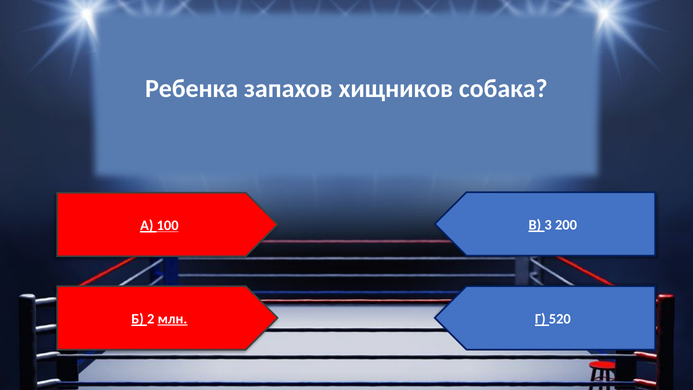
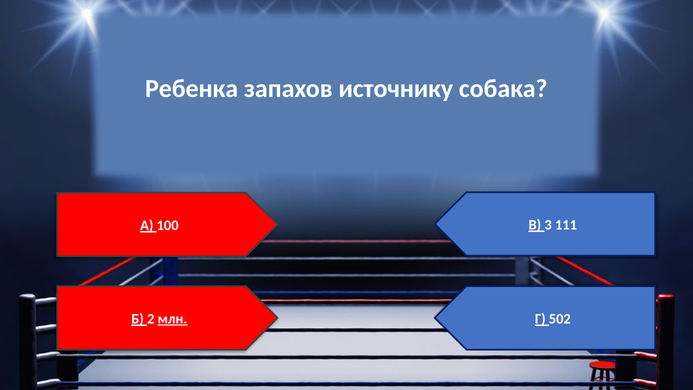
хищников: хищников -> источнику
100 underline: present -> none
200: 200 -> 111
520: 520 -> 502
